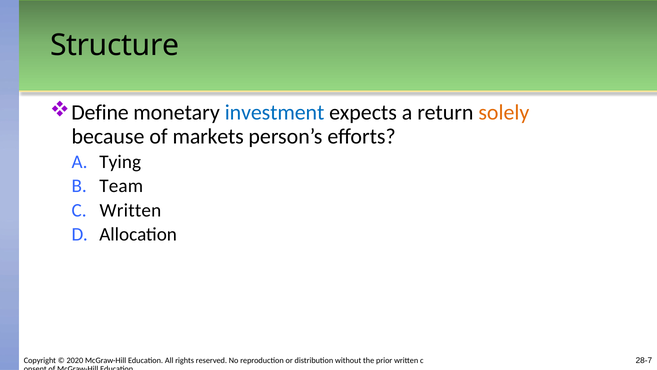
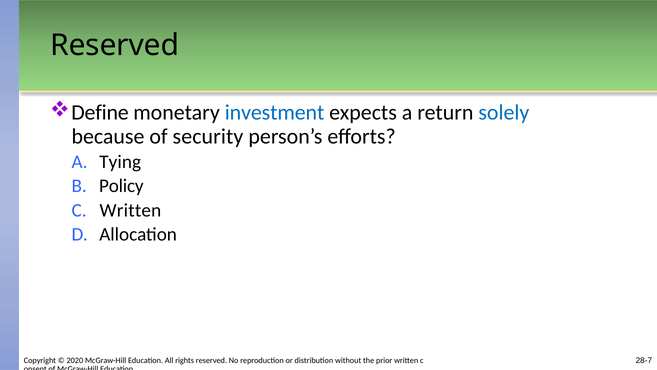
Structure at (115, 45): Structure -> Reserved
solely colour: orange -> blue
markets: markets -> security
Team: Team -> Policy
